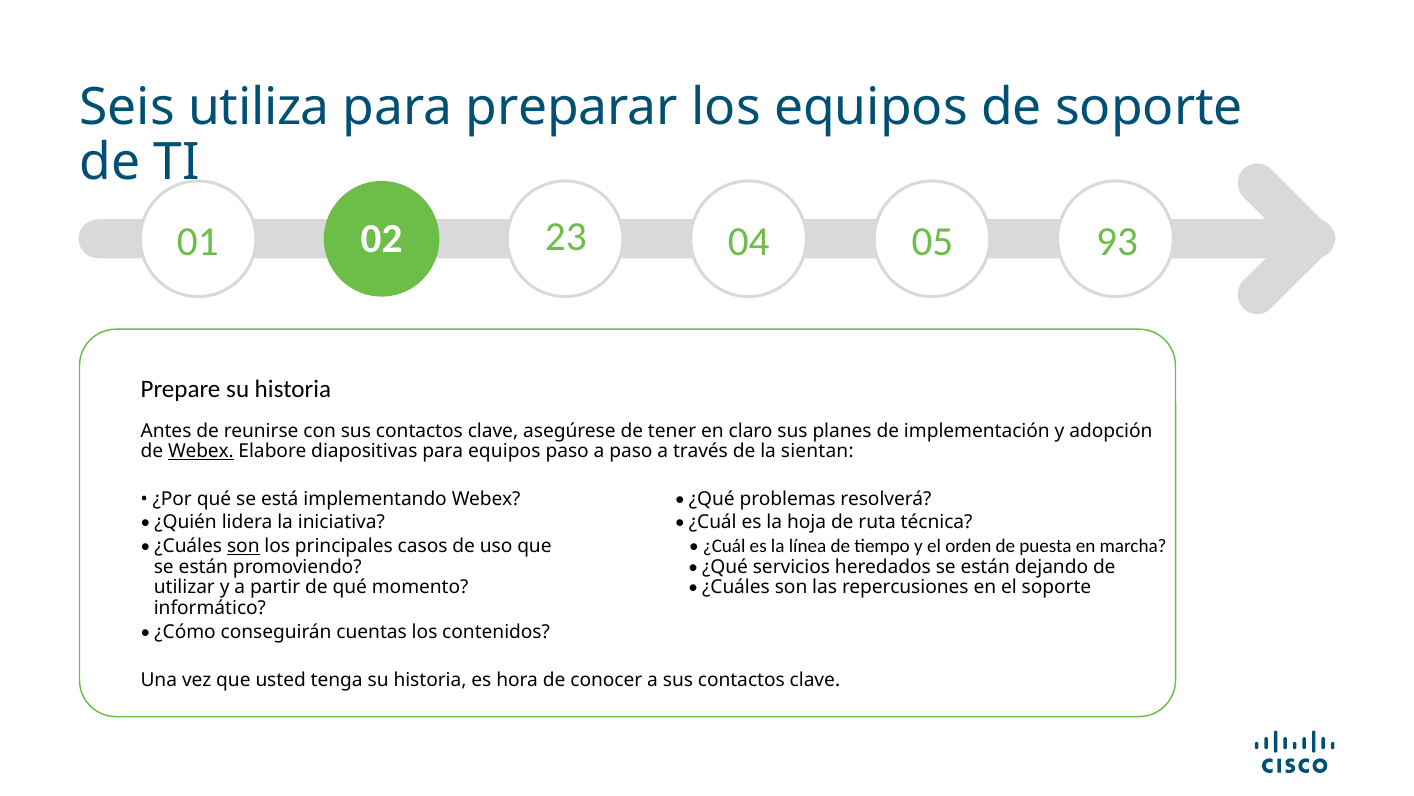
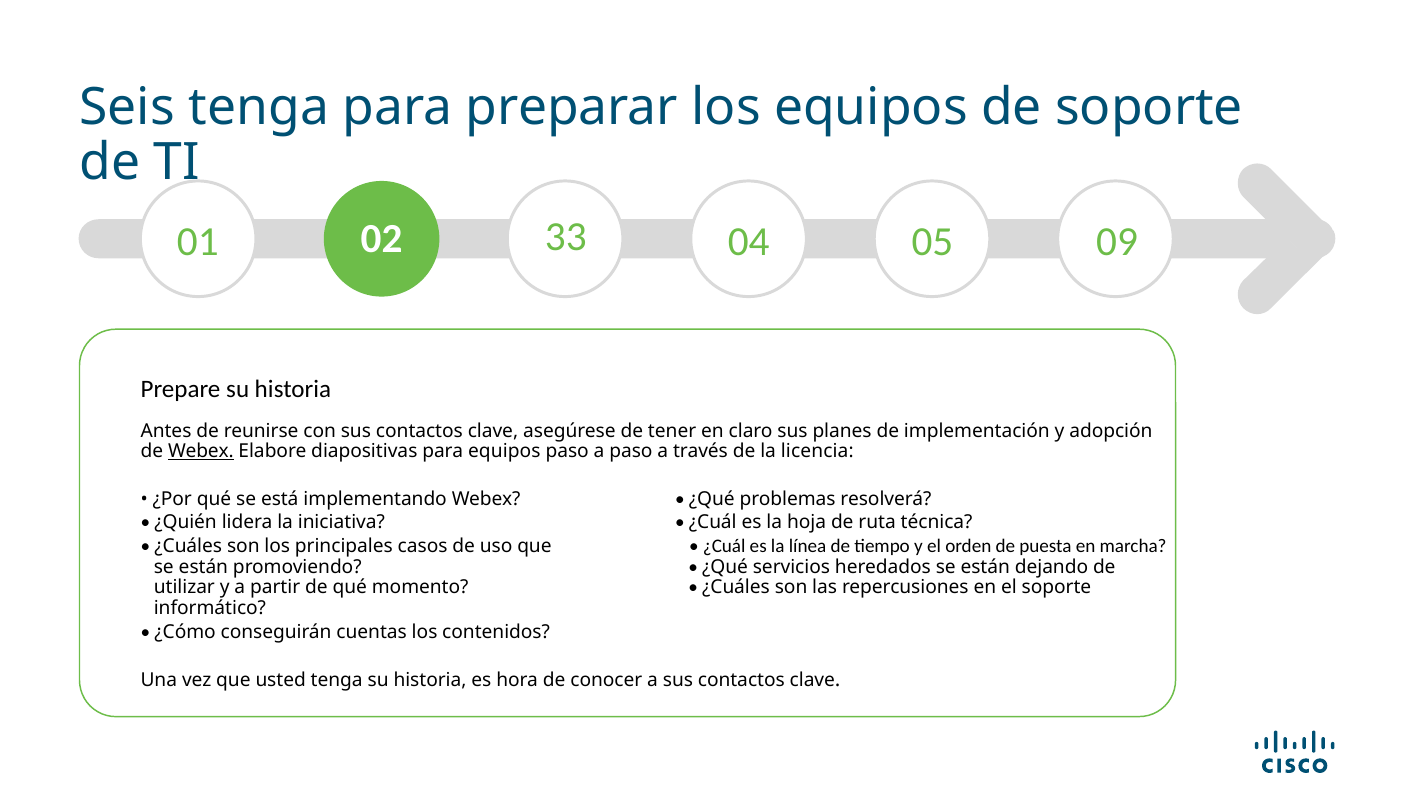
Seis utiliza: utiliza -> tenga
23: 23 -> 33
93: 93 -> 09
sientan: sientan -> licencia
son at (243, 546) underline: present -> none
